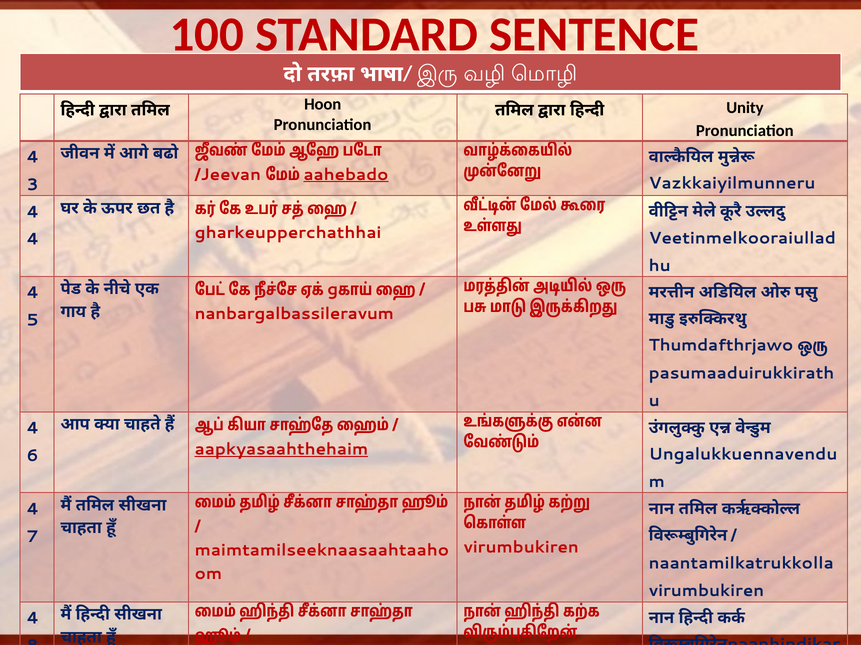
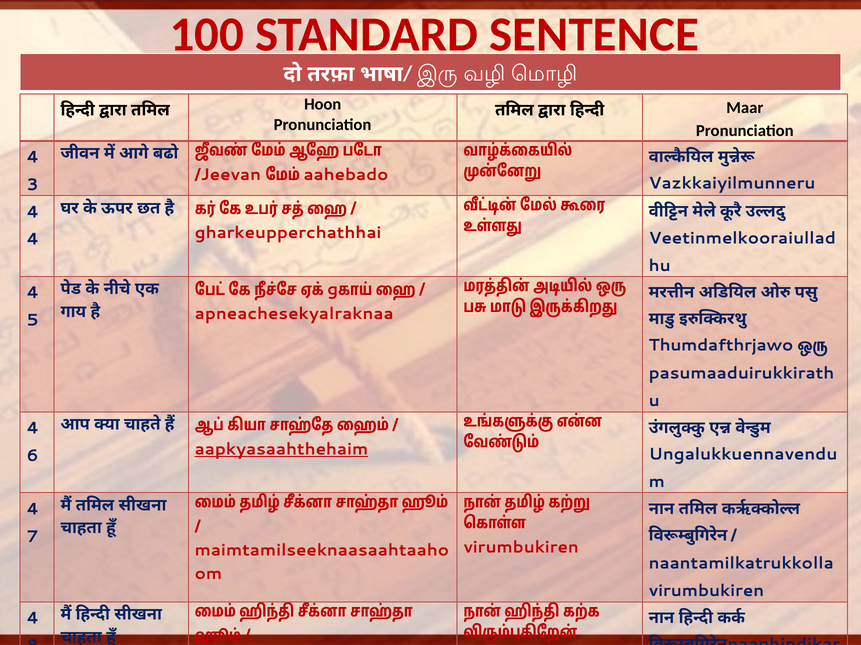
Unity: Unity -> Maar
aahebado underline: present -> none
nanbargalbassileravum: nanbargalbassileravum -> apneachesekyalraknaa
